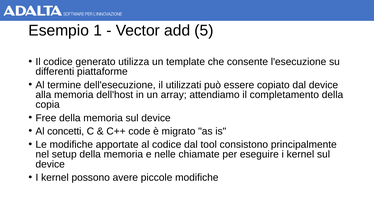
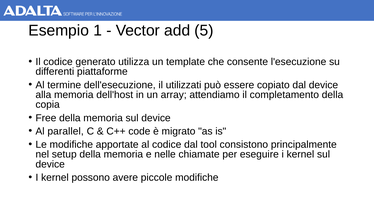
concetti: concetti -> parallel
